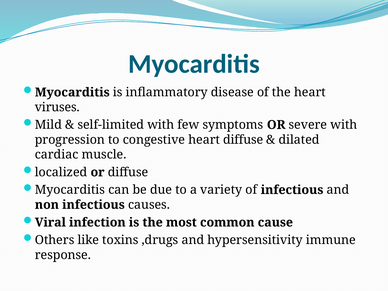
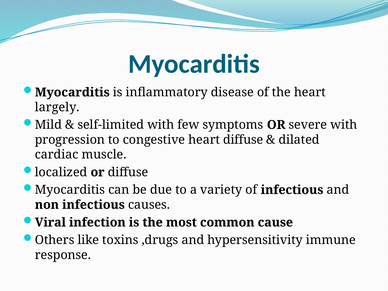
viruses: viruses -> largely
